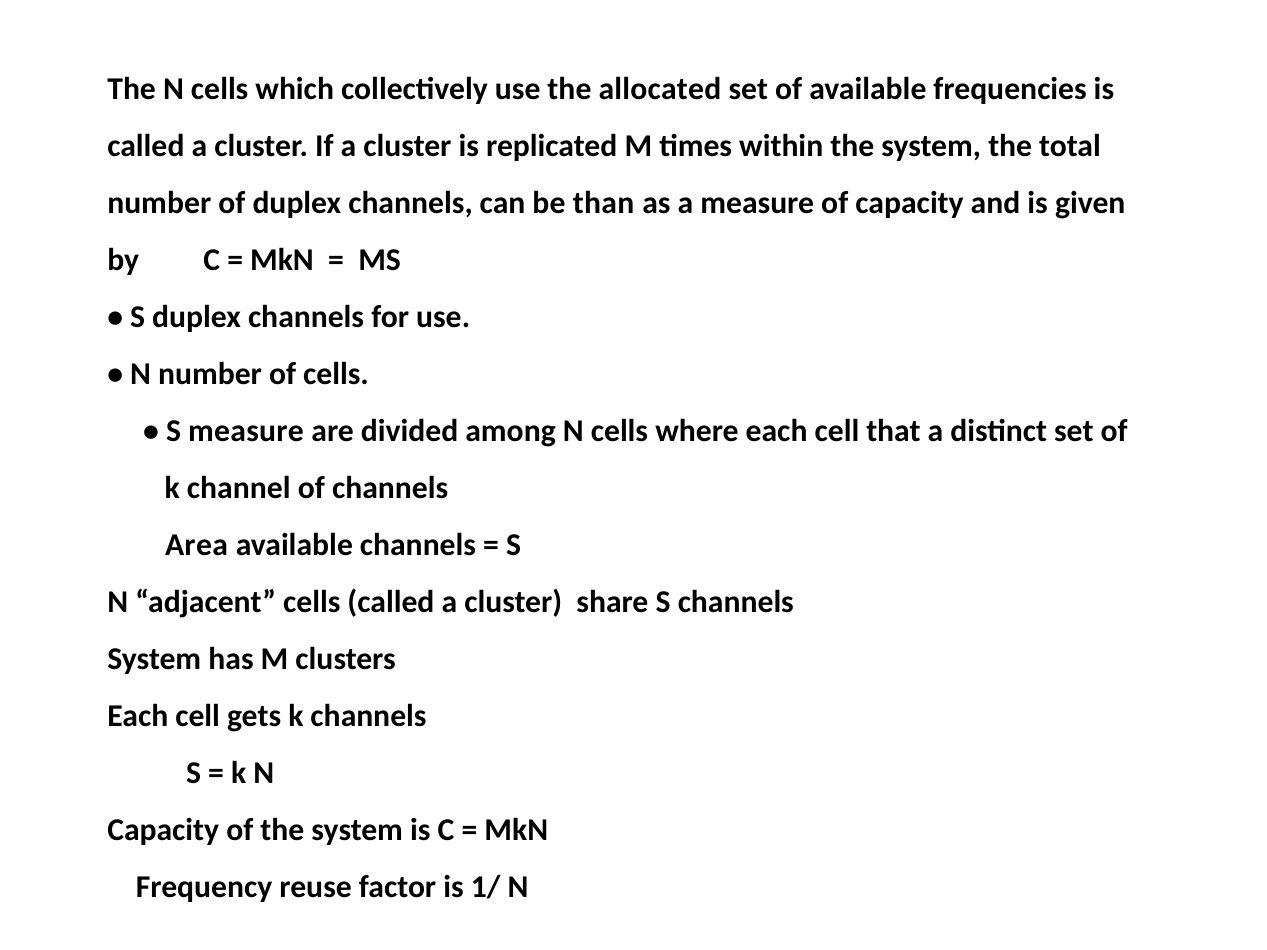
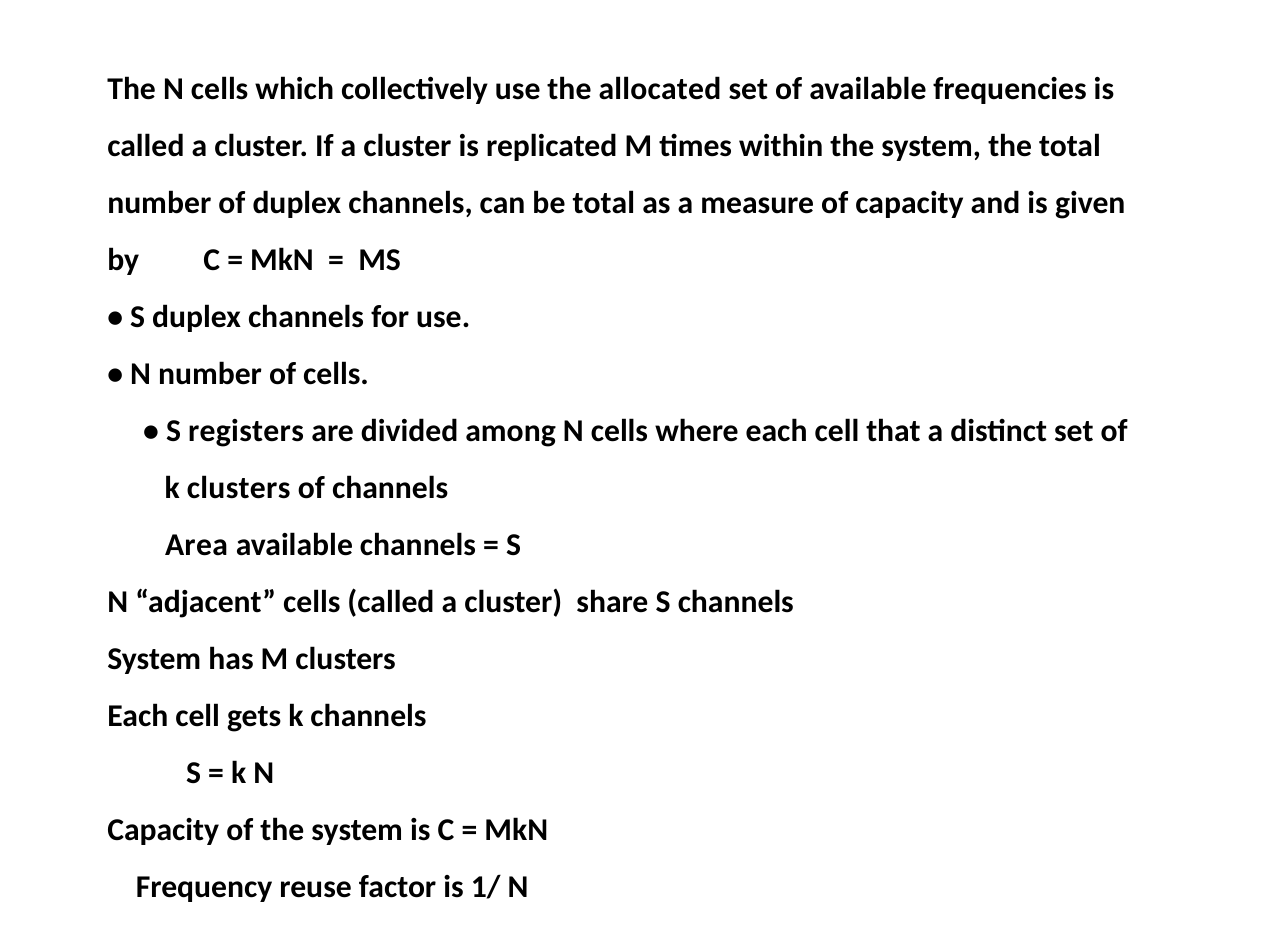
be than: than -> total
S measure: measure -> registers
k channel: channel -> clusters
